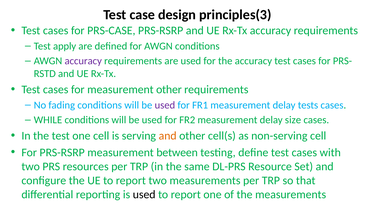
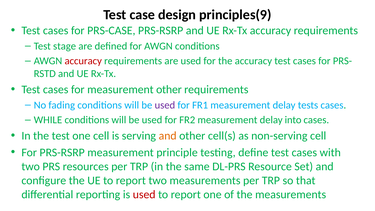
principles(3: principles(3 -> principles(9
apply: apply -> stage
accuracy at (83, 61) colour: purple -> red
size: size -> into
between: between -> principle
used at (144, 195) colour: black -> red
